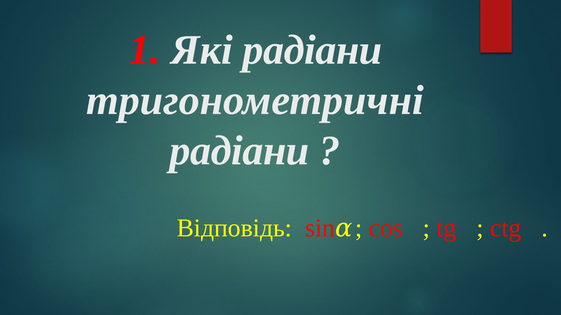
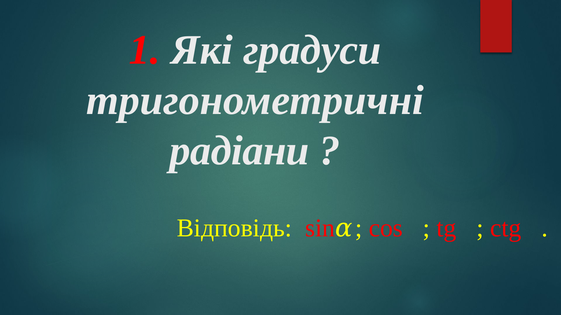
Які радіани: радіани -> градуси
